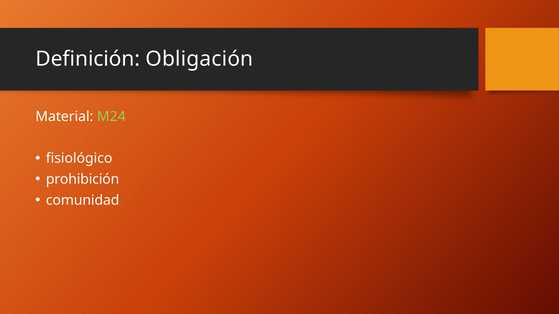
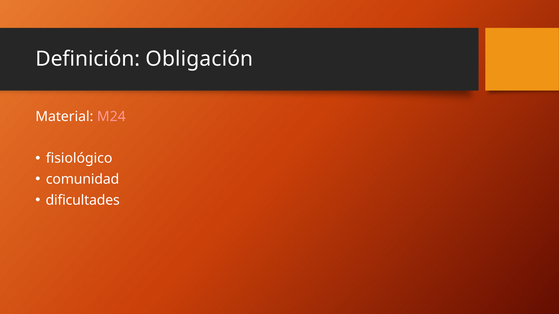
M24 colour: light green -> pink
prohibición: prohibición -> comunidad
comunidad: comunidad -> dificultades
